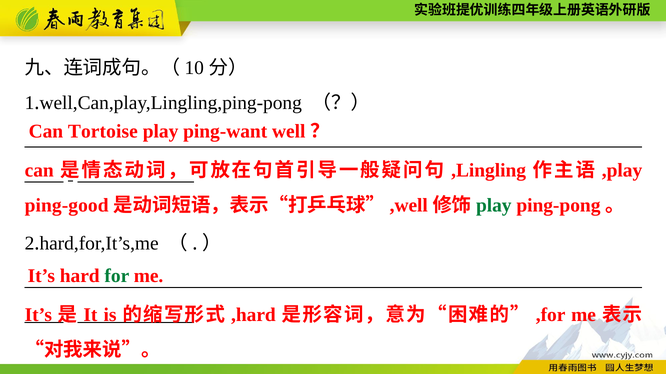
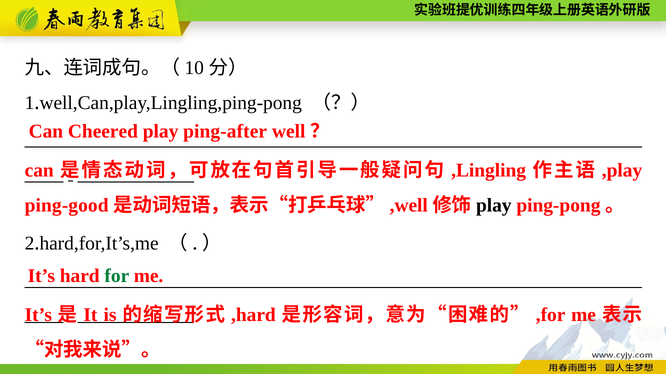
Tortoise: Tortoise -> Cheered
ping-want: ping-want -> ping-after
play at (494, 206) colour: green -> black
